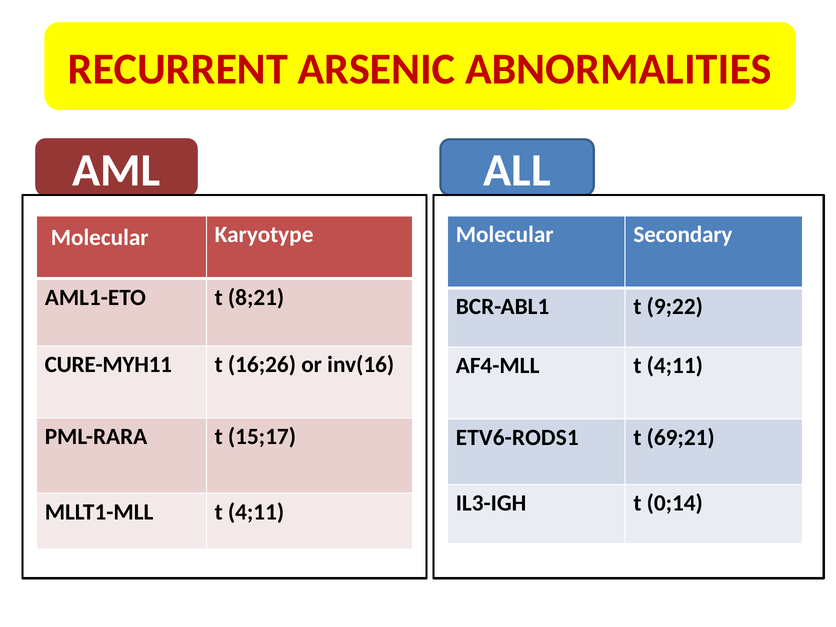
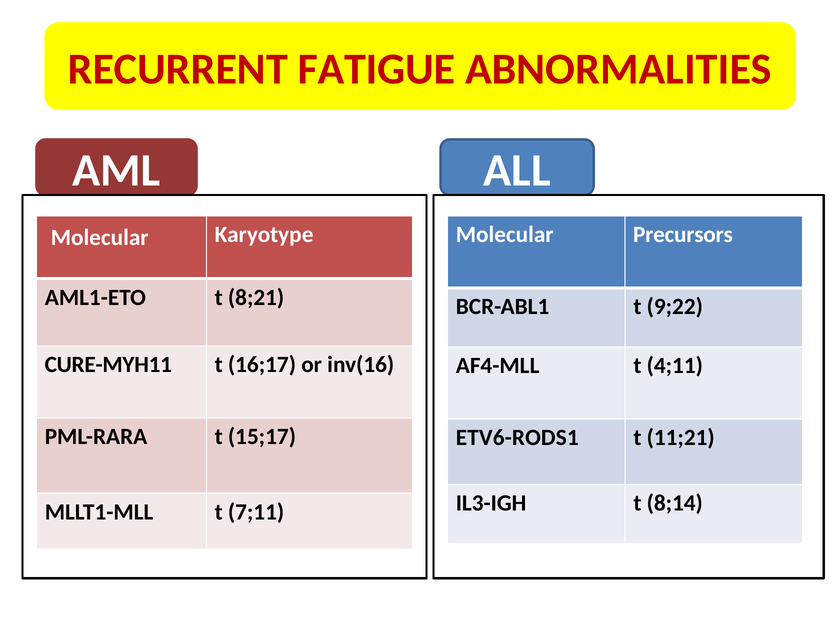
ARSENIC: ARSENIC -> FATIGUE
Secondary: Secondary -> Precursors
16;26: 16;26 -> 16;17
69;21: 69;21 -> 11;21
0;14: 0;14 -> 8;14
MLLT1-MLL t 4;11: 4;11 -> 7;11
